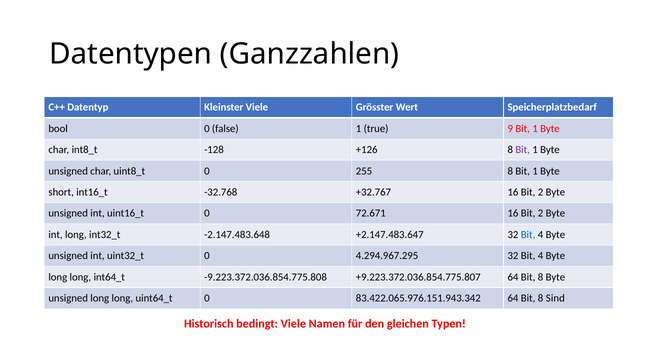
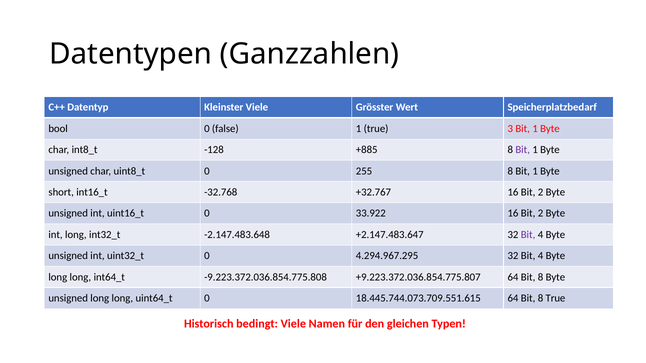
9: 9 -> 3
+126: +126 -> +885
72.671: 72.671 -> 33.922
Bit at (528, 235) colour: blue -> purple
83.422.065.976.151.943.342: 83.422.065.976.151.943.342 -> 18.445.744.073.709.551.615
8 Sind: Sind -> True
